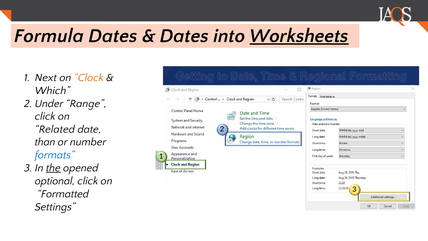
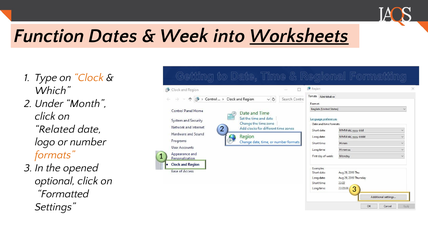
Formula: Formula -> Function
Dates at (184, 36): Dates -> Week
Next: Next -> Type
Range: Range -> Month
than: than -> logo
formats colour: blue -> orange
the underline: present -> none
